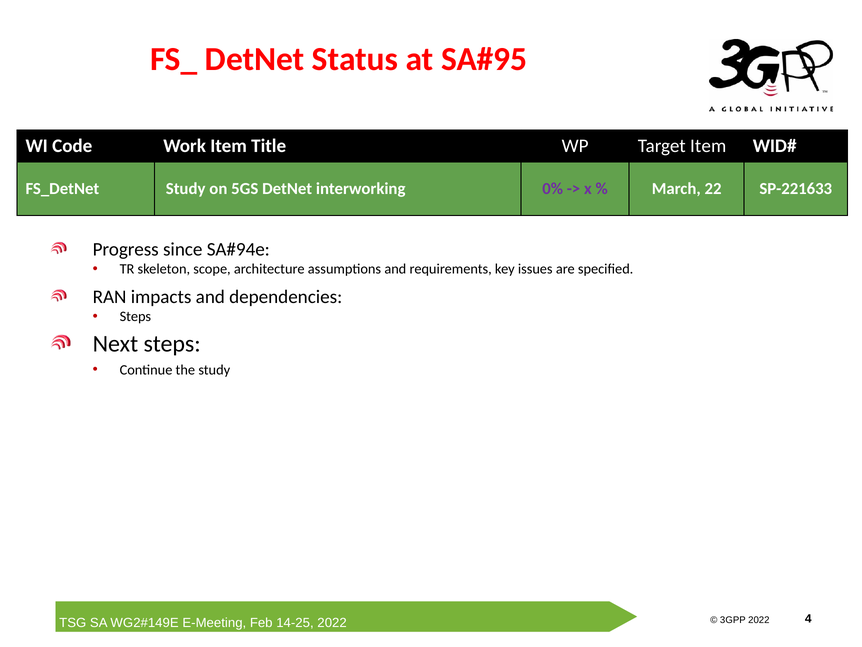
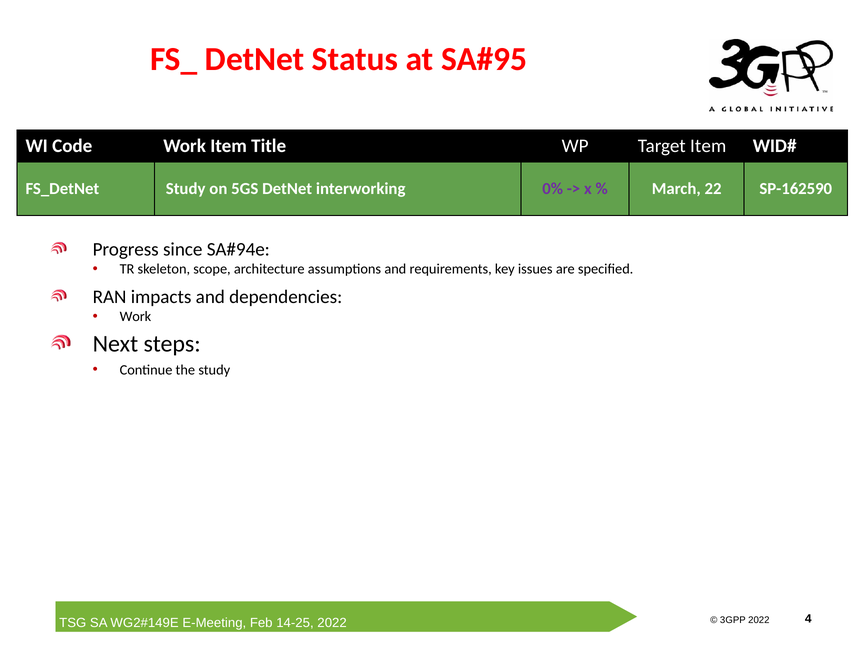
SP-221633: SP-221633 -> SP-162590
Steps at (135, 316): Steps -> Work
